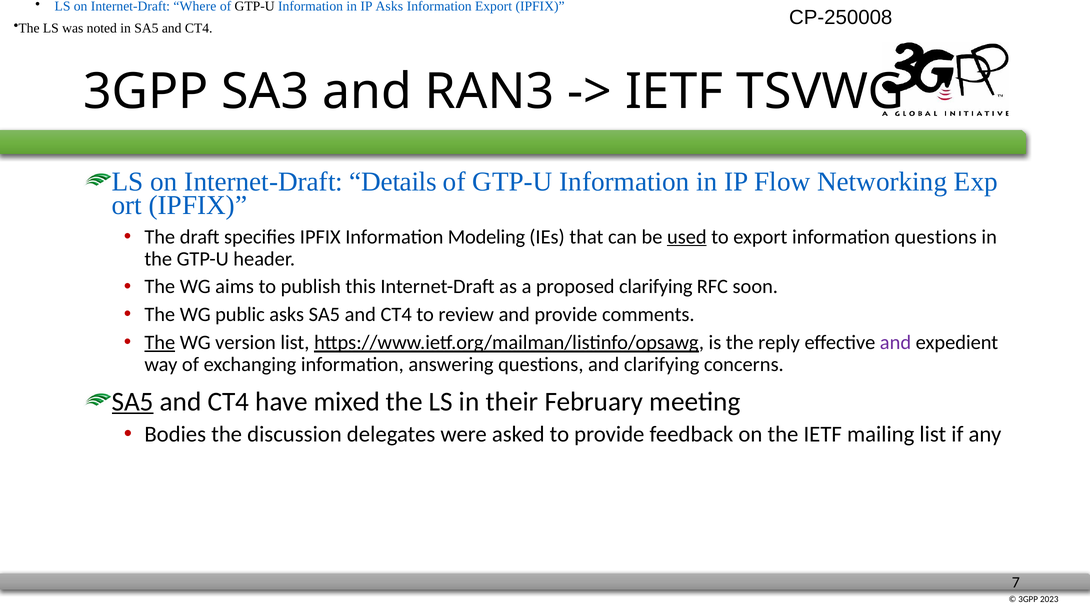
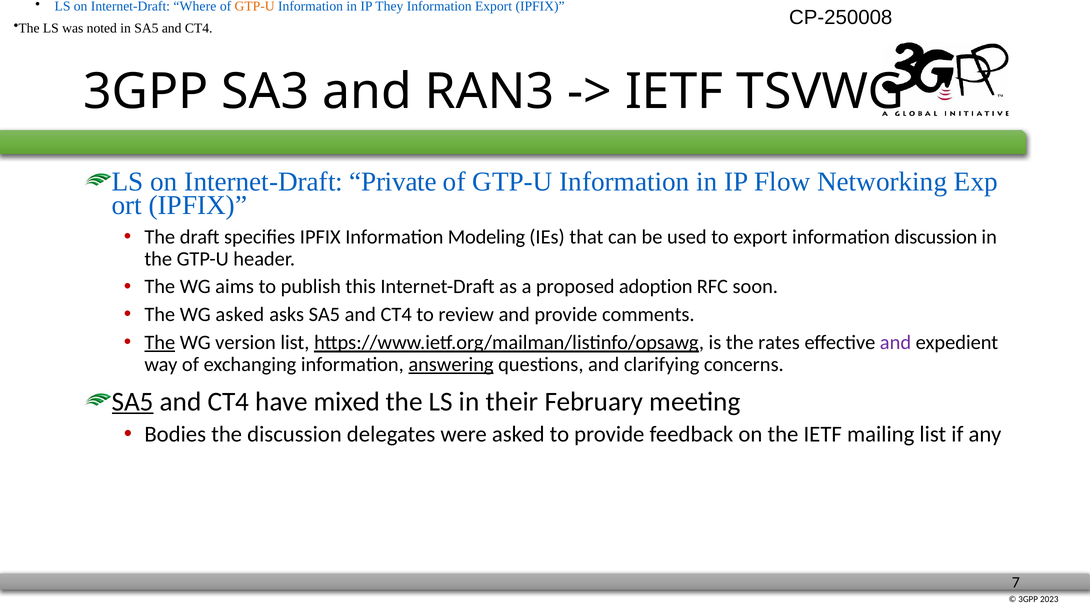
GTP-U at (255, 6) colour: black -> orange
IP Asks: Asks -> They
Details: Details -> Private
used underline: present -> none
information questions: questions -> discussion
proposed clarifying: clarifying -> adoption
WG public: public -> asked
reply: reply -> rates
answering underline: none -> present
